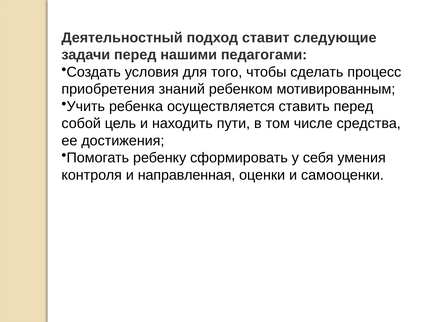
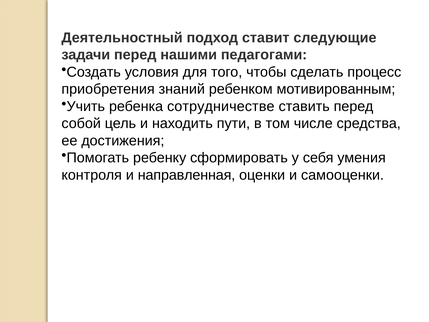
осуществляется: осуществляется -> сотрудничестве
